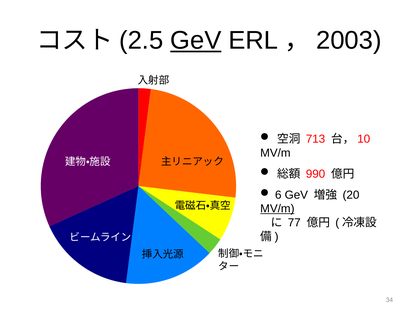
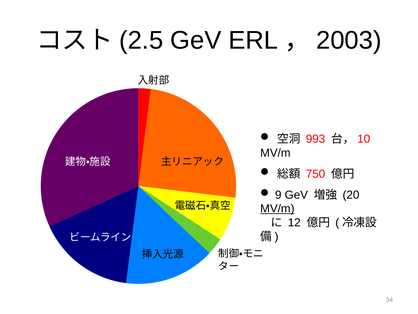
GeV at (196, 40) underline: present -> none
713: 713 -> 993
990: 990 -> 750
6: 6 -> 9
77: 77 -> 12
